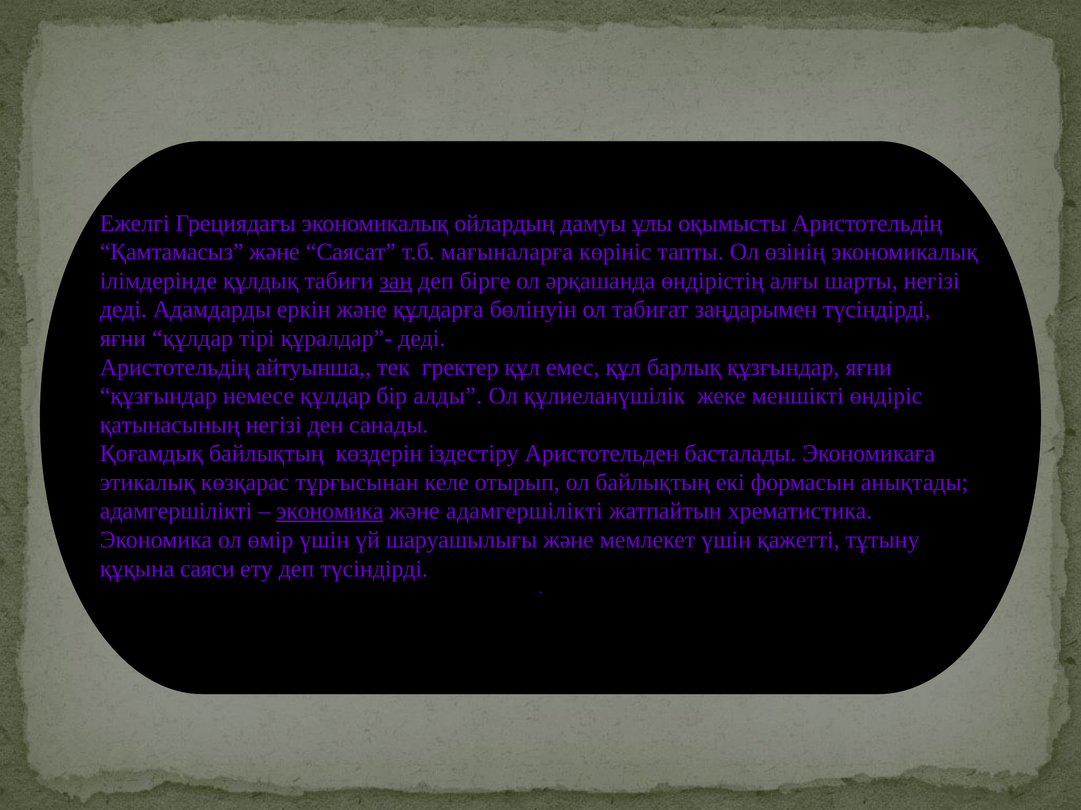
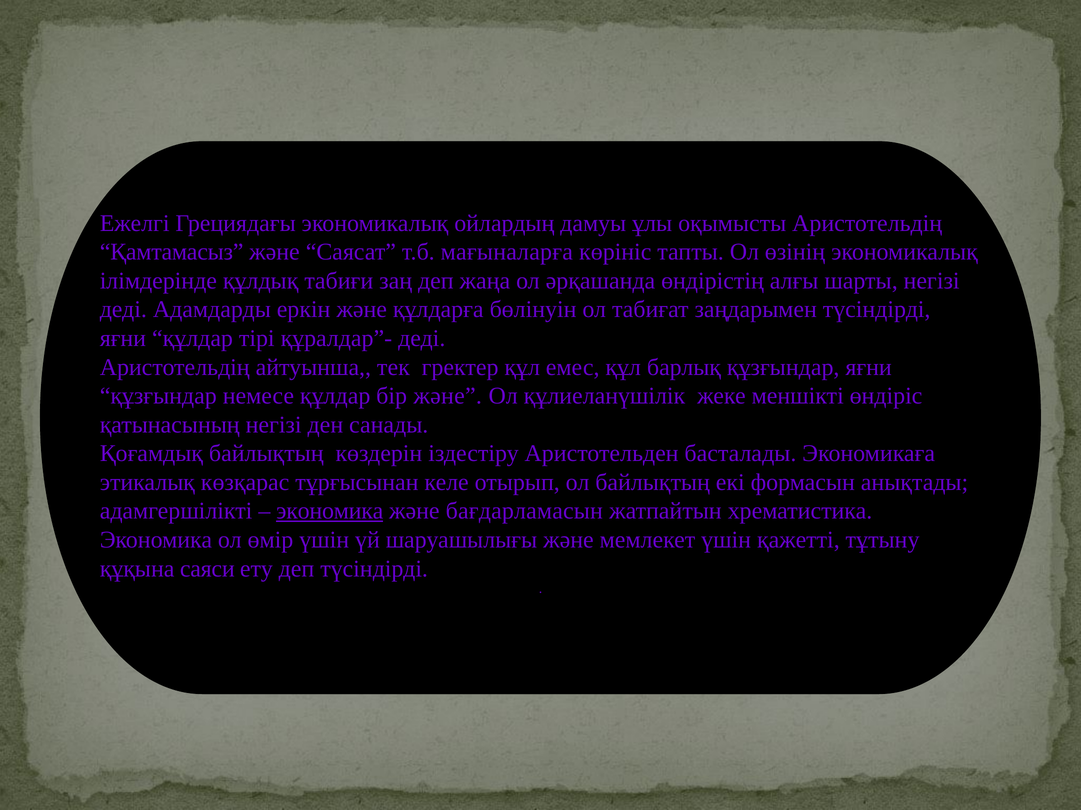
заң underline: present -> none
бірге: бірге -> жаңа
бір алды: алды -> және
және адамгершілікті: адамгершілікті -> бағдарламасын
